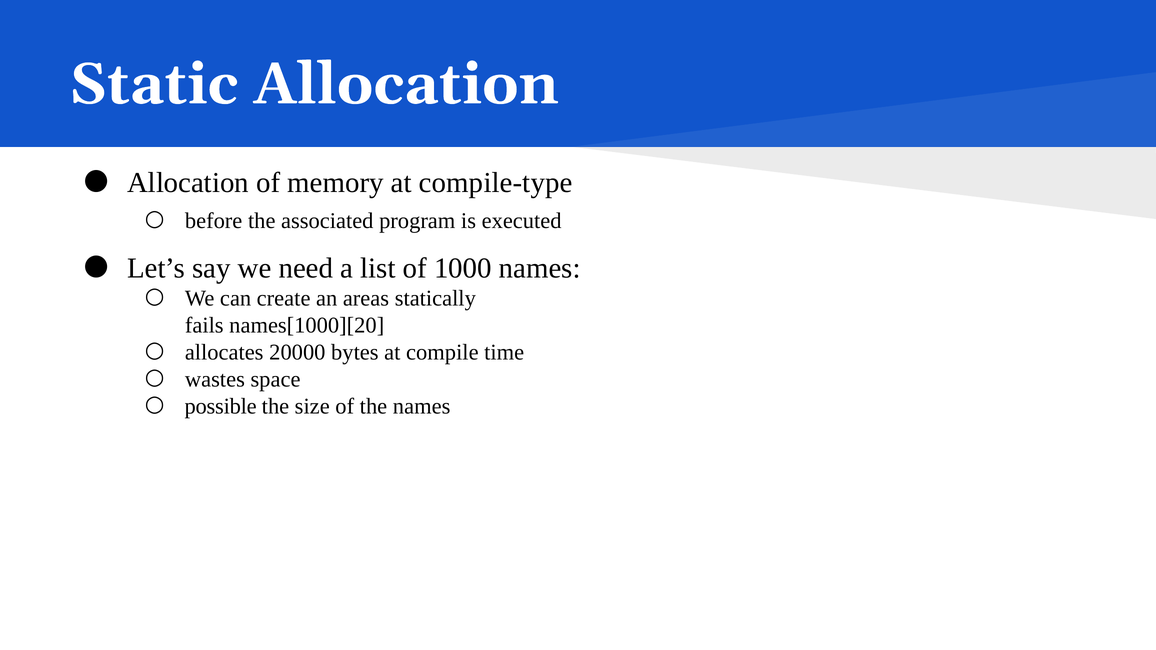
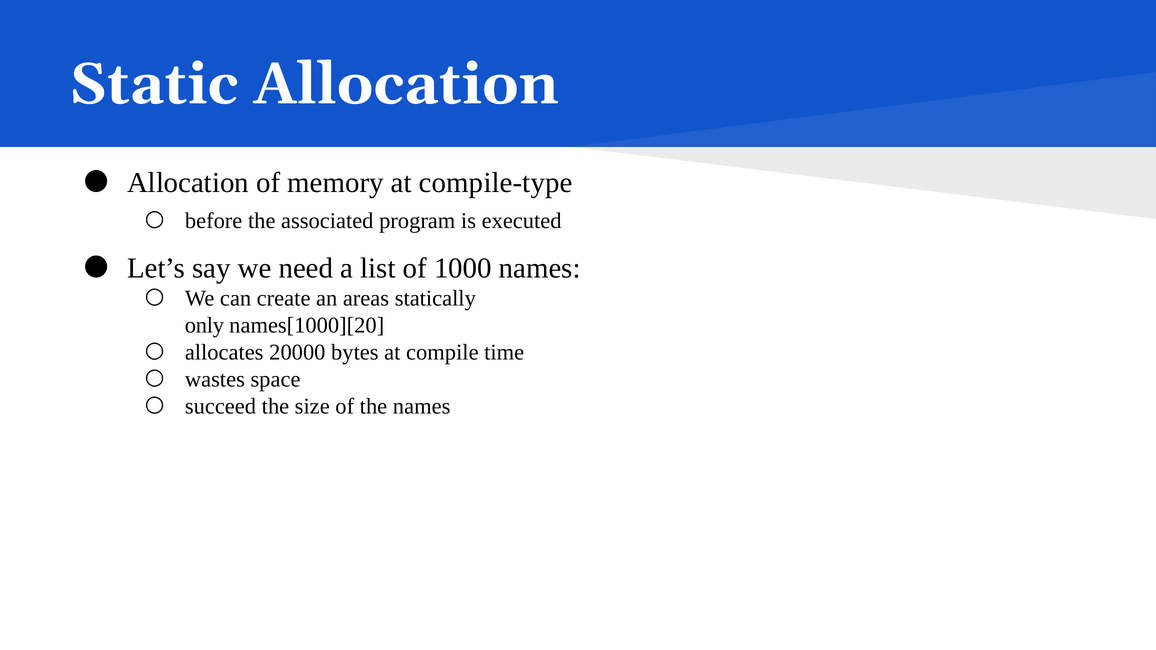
fails: fails -> only
possible: possible -> succeed
